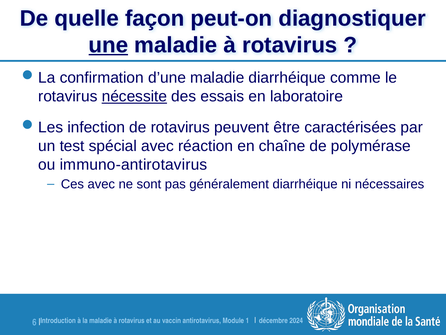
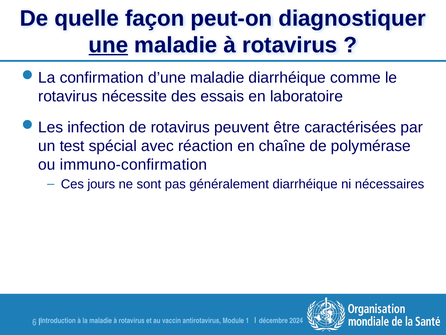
nécessite underline: present -> none
immuno-antirotavirus: immuno-antirotavirus -> immuno-confirmation
Ces avec: avec -> jours
